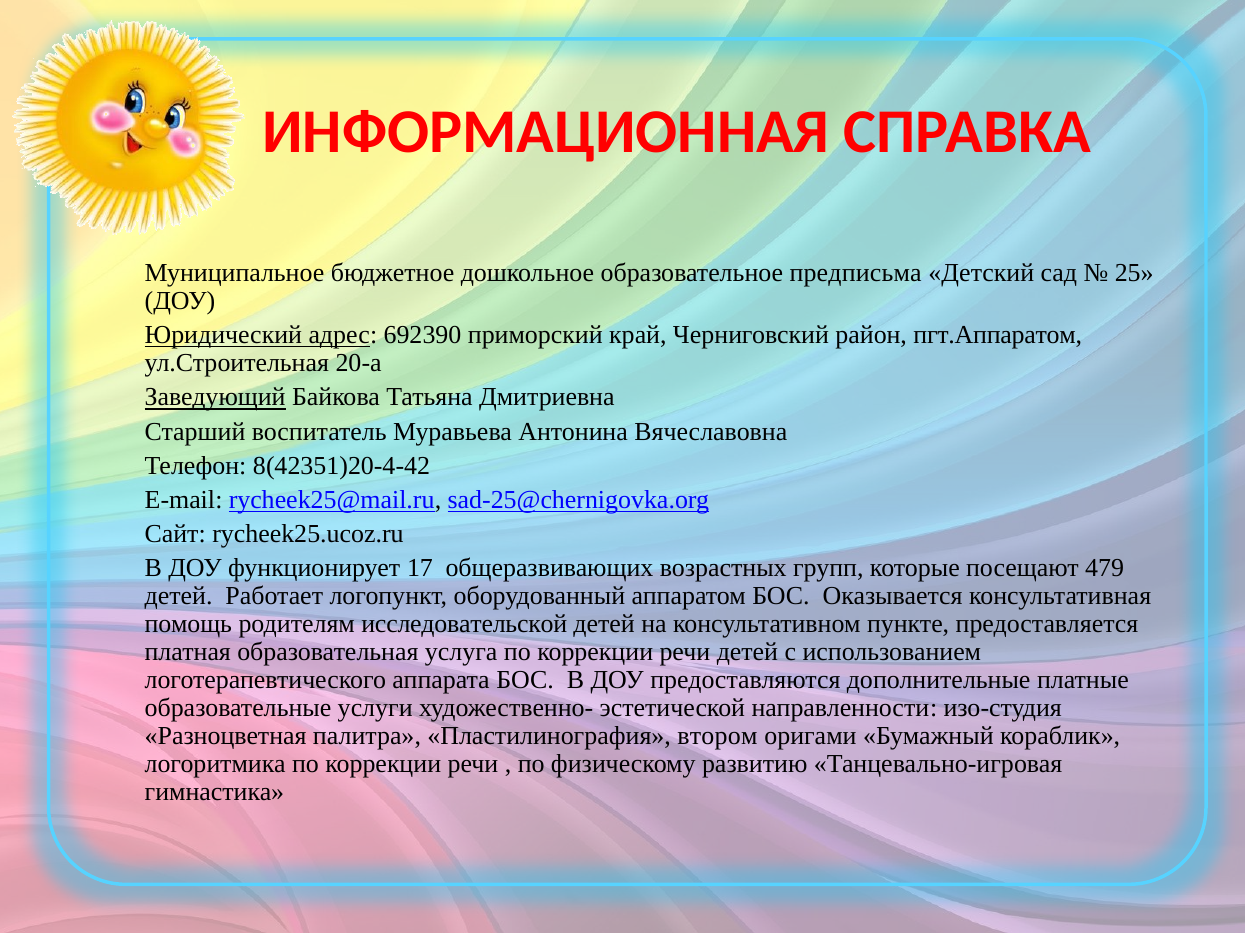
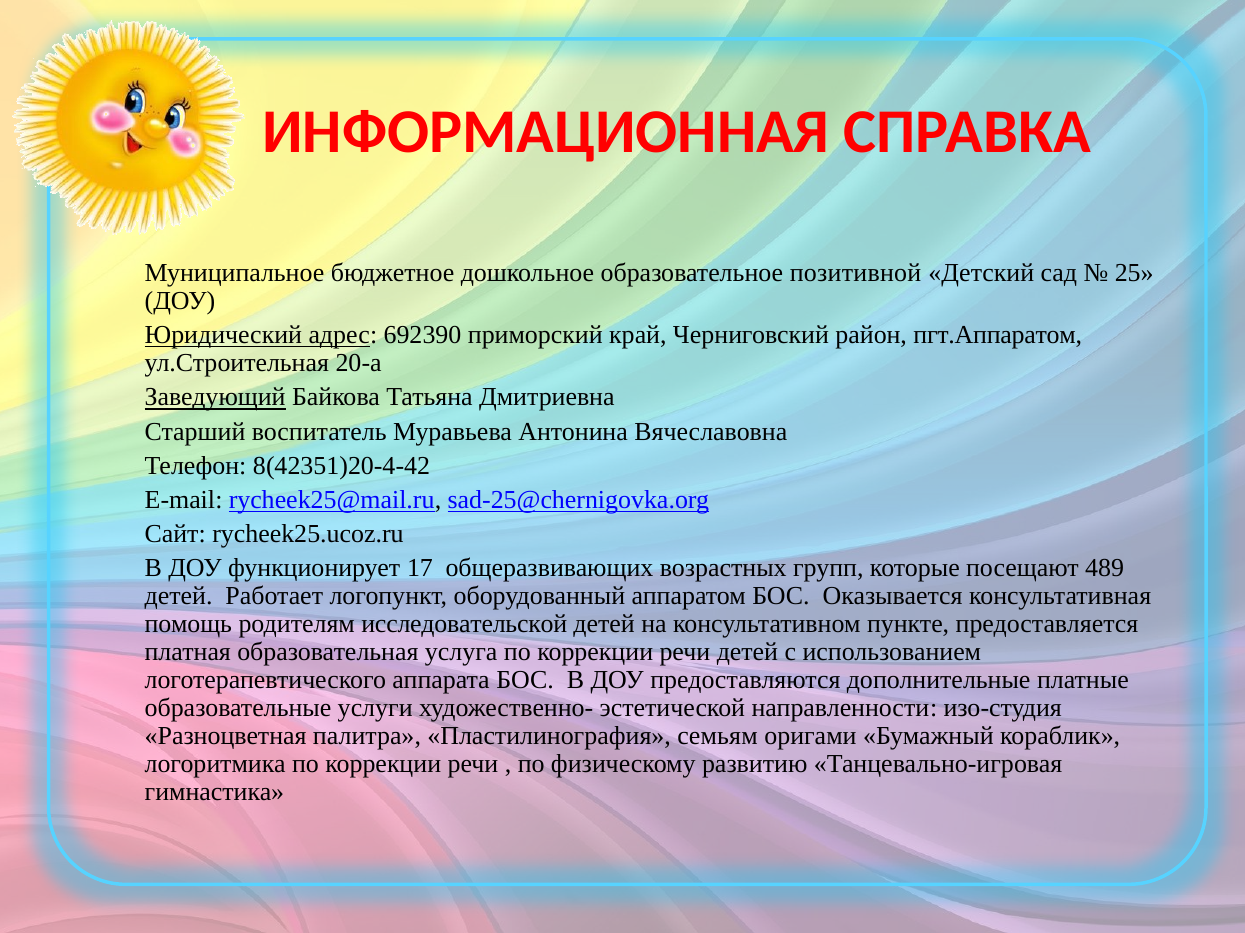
предписьма: предписьма -> позитивной
479: 479 -> 489
втором: втором -> семьям
